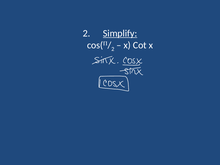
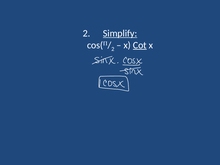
Cot underline: none -> present
